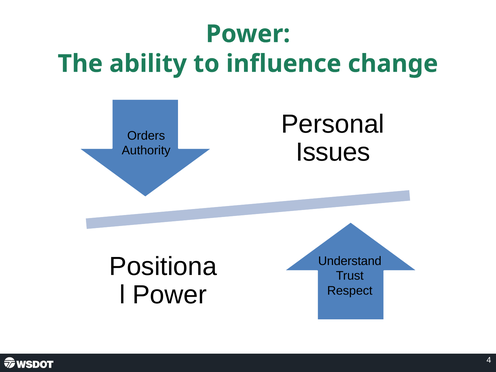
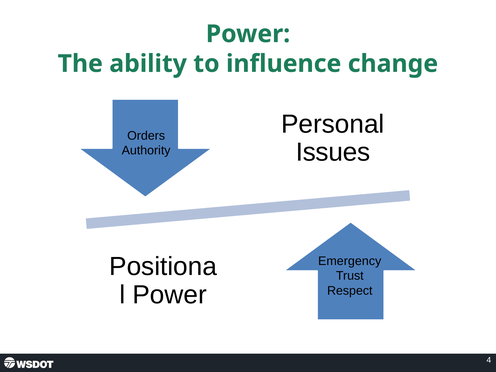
Understand: Understand -> Emergency
